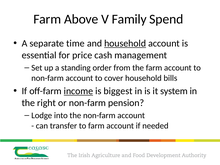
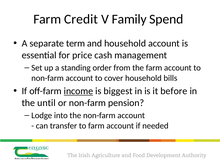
Above: Above -> Credit
time: time -> term
household at (125, 43) underline: present -> none
system: system -> before
right: right -> until
